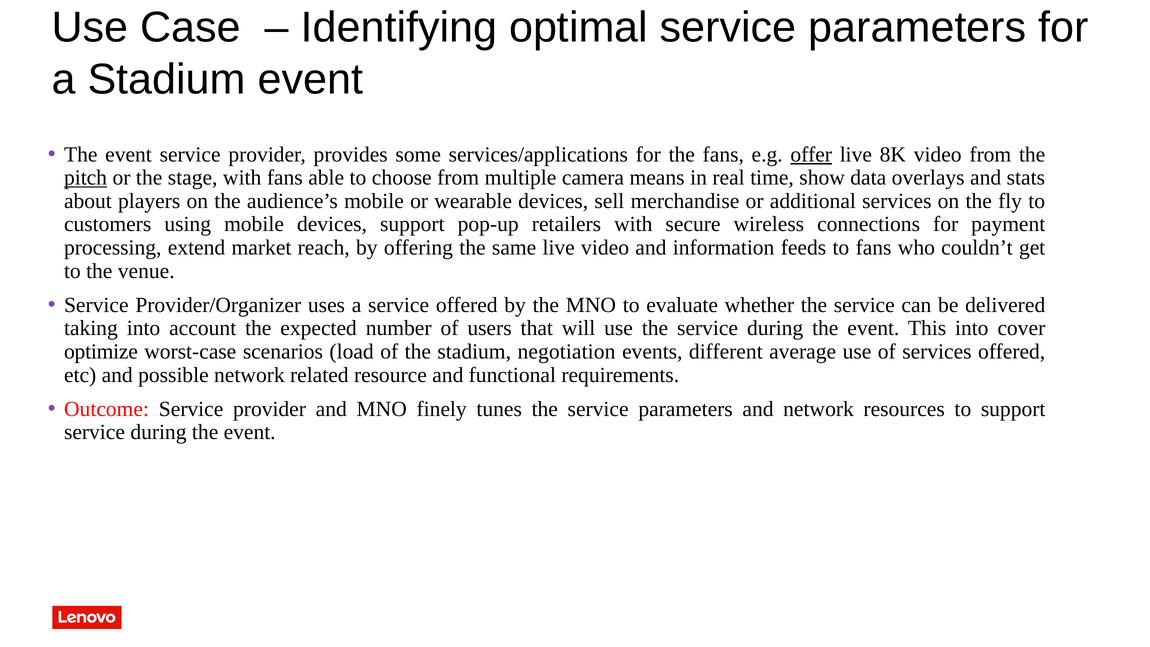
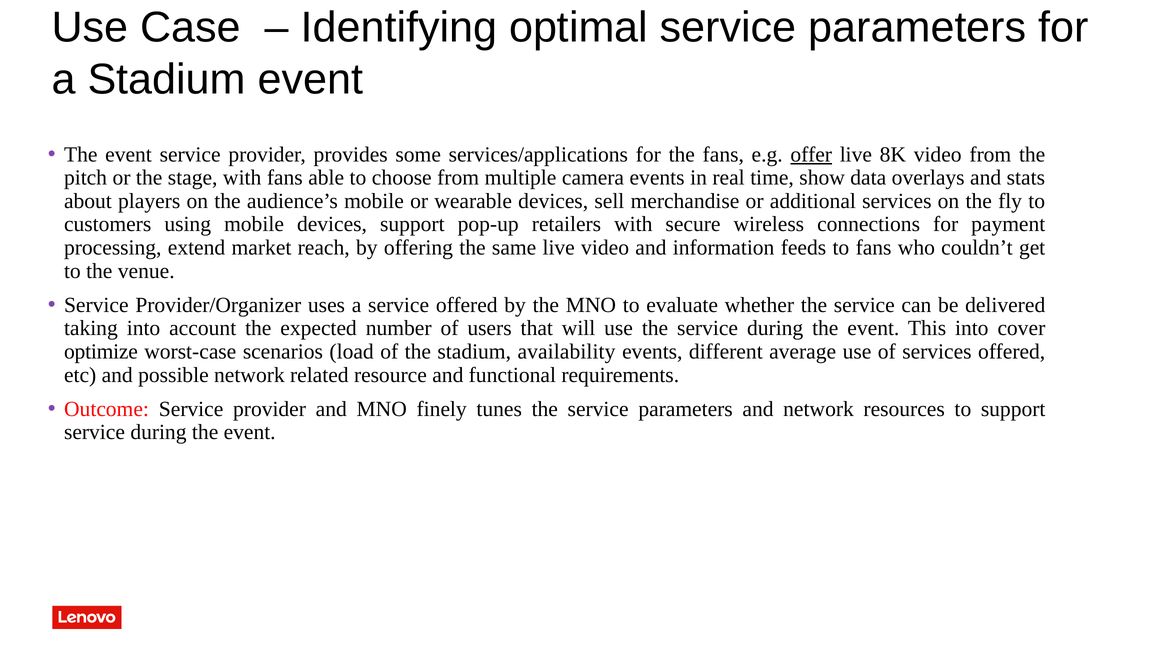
pitch underline: present -> none
camera means: means -> events
negotiation: negotiation -> availability
